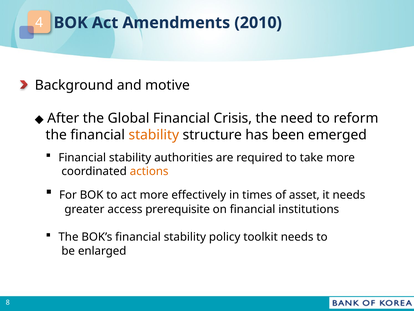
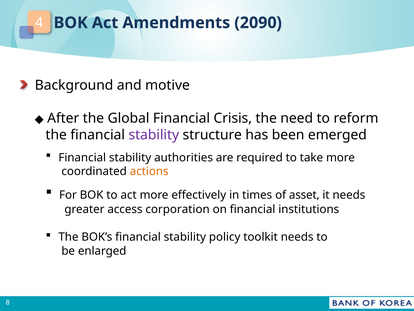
2010: 2010 -> 2090
stability at (154, 135) colour: orange -> purple
prerequisite: prerequisite -> corporation
